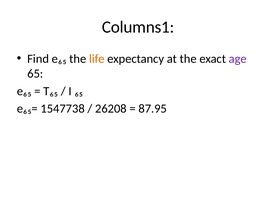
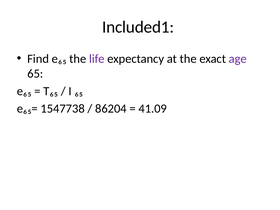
Columns1: Columns1 -> Included1
life colour: orange -> purple
26208: 26208 -> 86204
87.95: 87.95 -> 41.09
